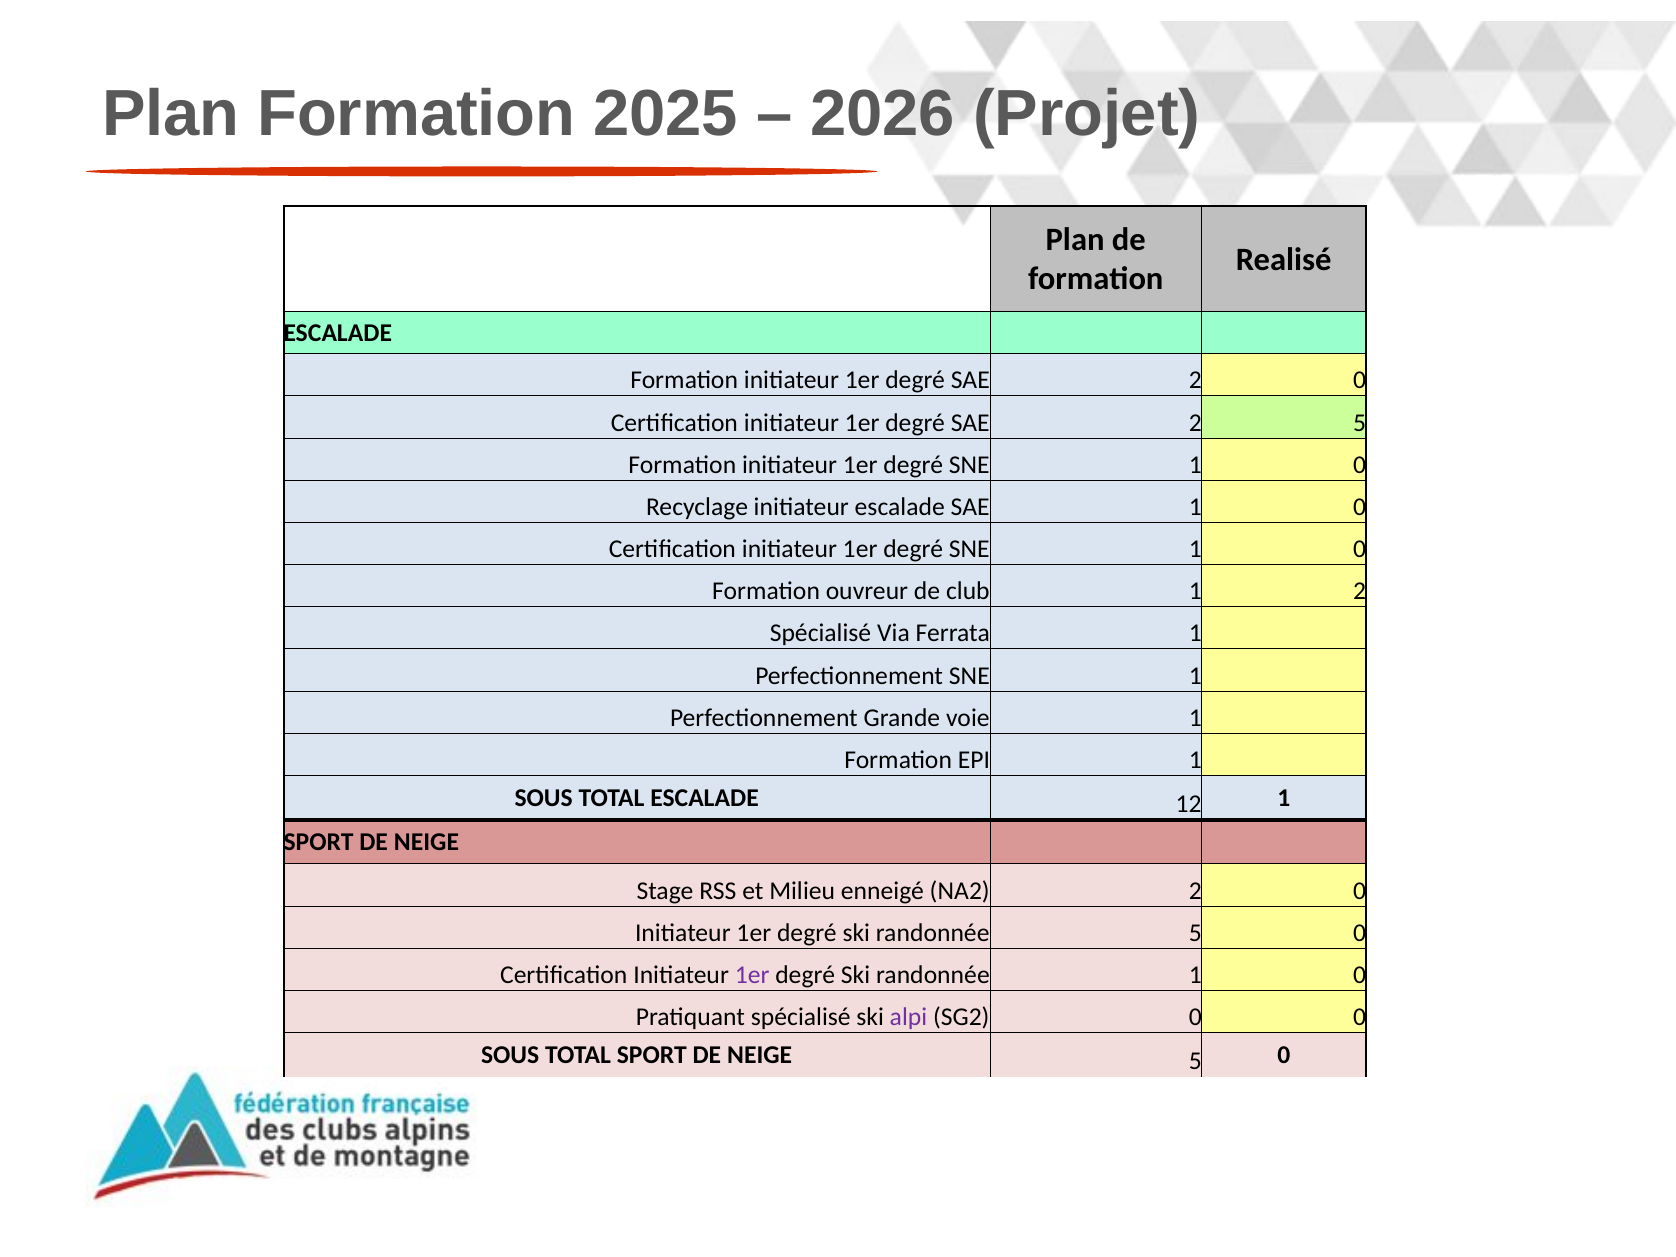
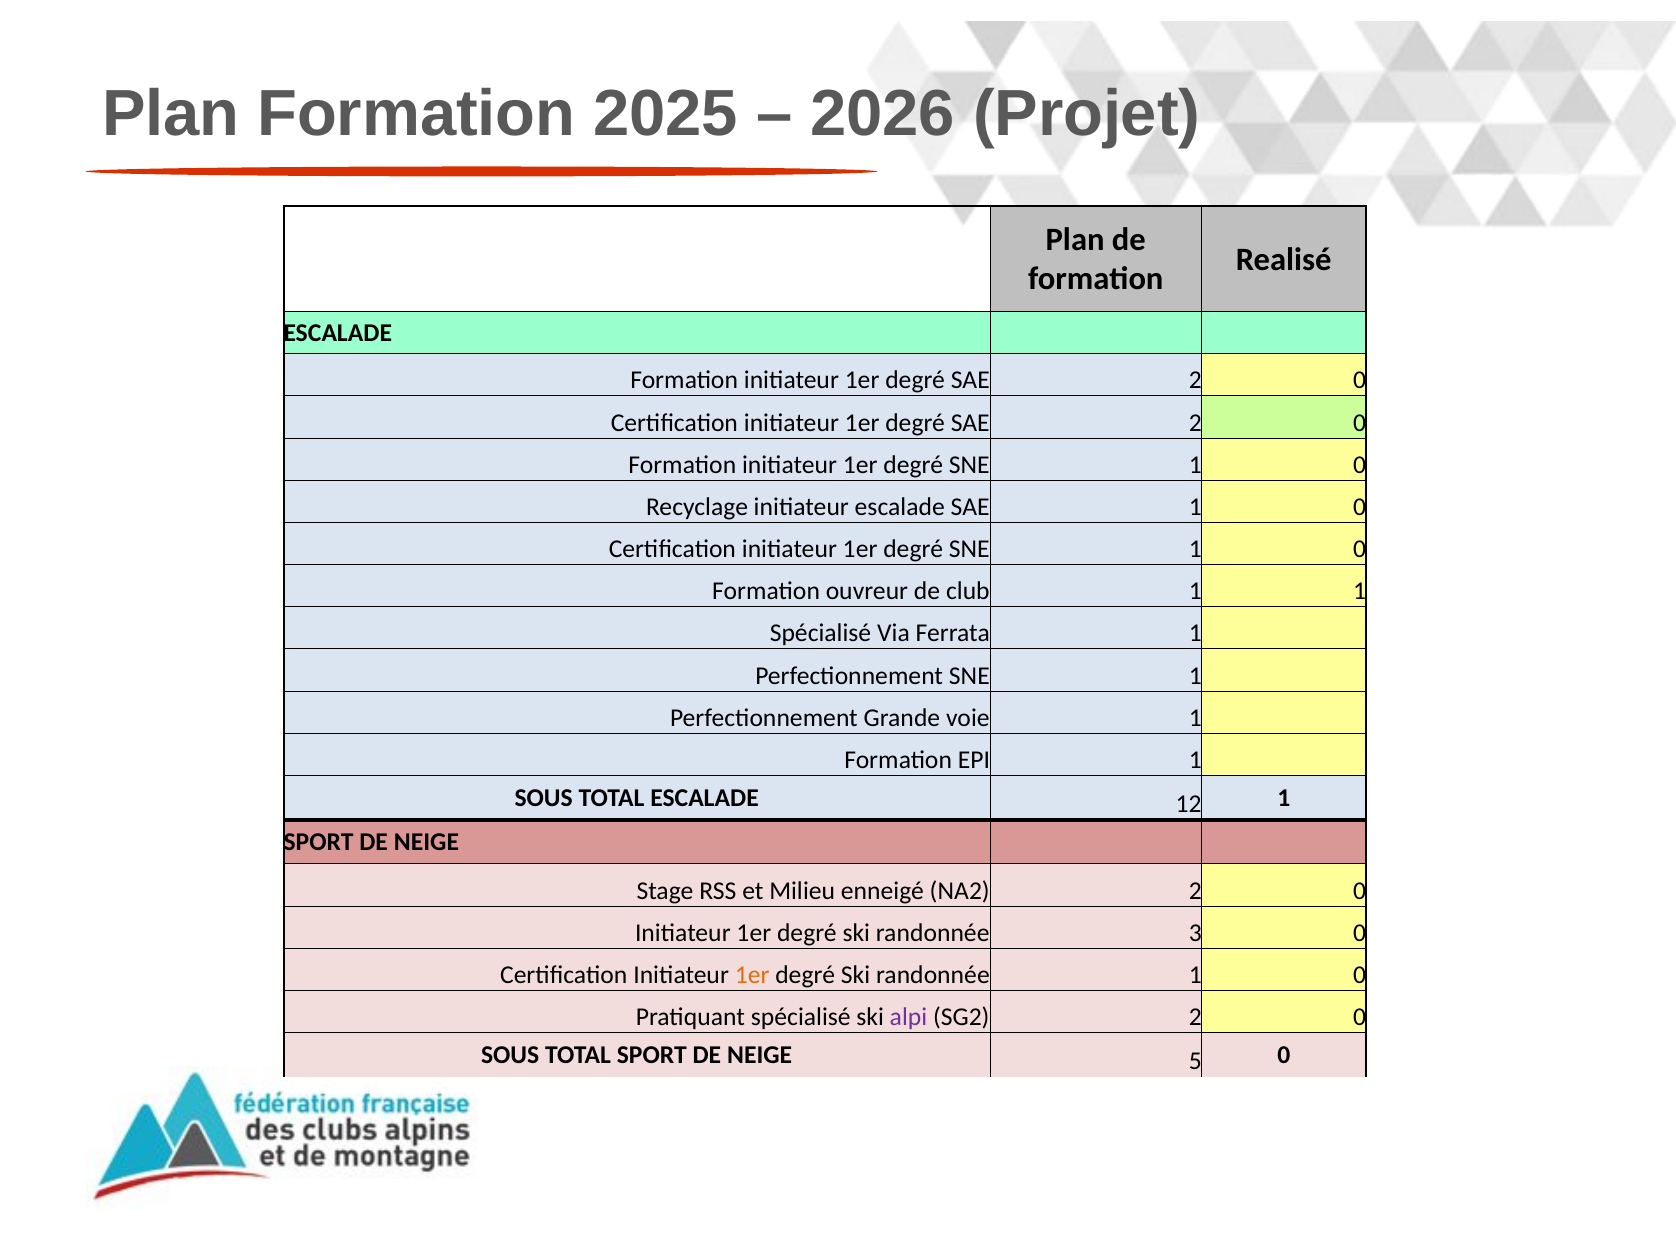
5 at (1359, 423): 5 -> 0
1 2: 2 -> 1
randonnée 5: 5 -> 3
1er at (752, 975) colour: purple -> orange
SG2 0: 0 -> 2
